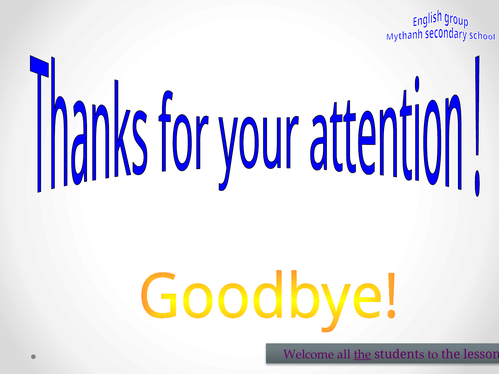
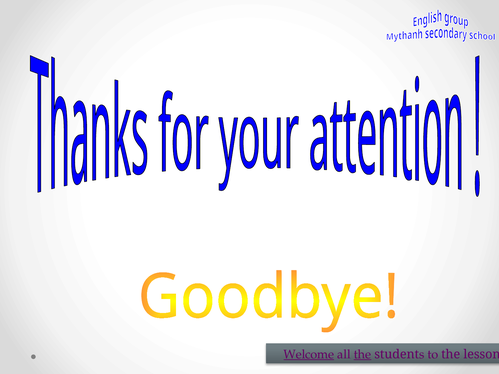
Welcome underline: none -> present
